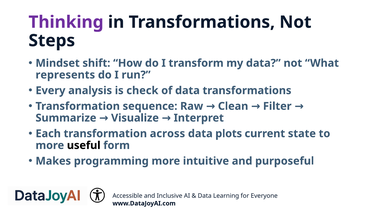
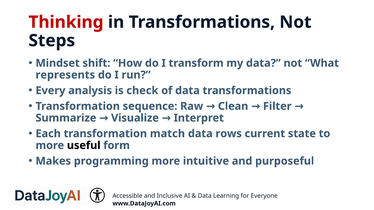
Thinking colour: purple -> red
across: across -> match
plots: plots -> rows
